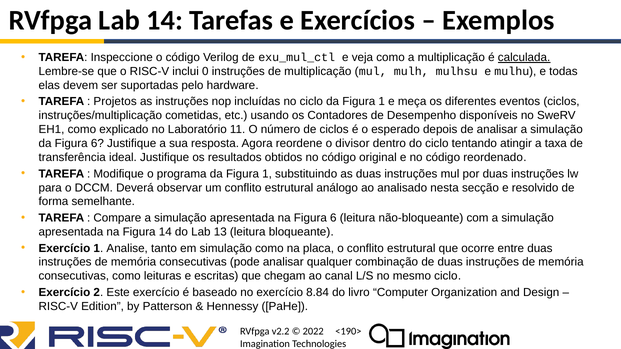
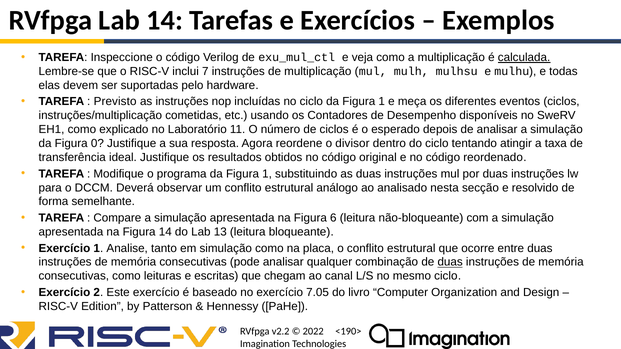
0: 0 -> 7
Projetos: Projetos -> Previsto
da Figura 6: 6 -> 0
duas at (450, 262) underline: none -> present
8.84: 8.84 -> 7.05
